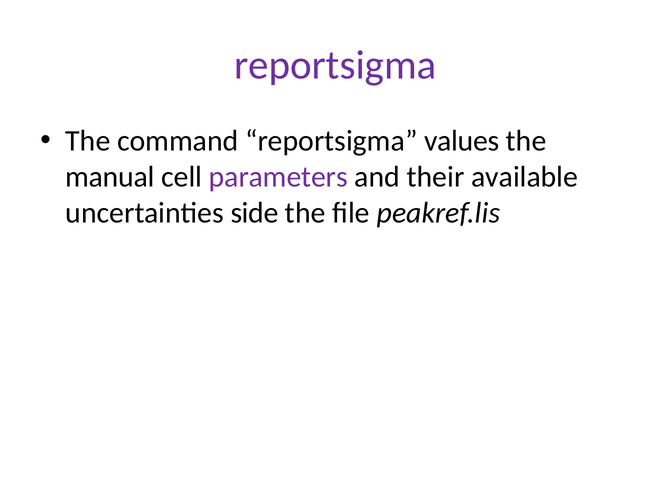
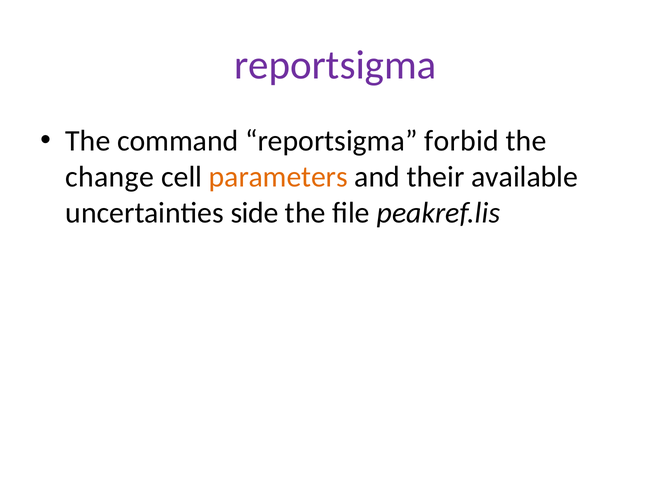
values: values -> forbid
manual: manual -> change
parameters colour: purple -> orange
